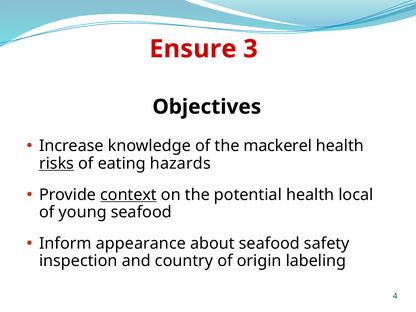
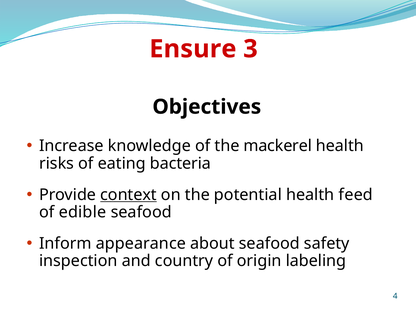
risks underline: present -> none
hazards: hazards -> bacteria
local: local -> feed
young: young -> edible
